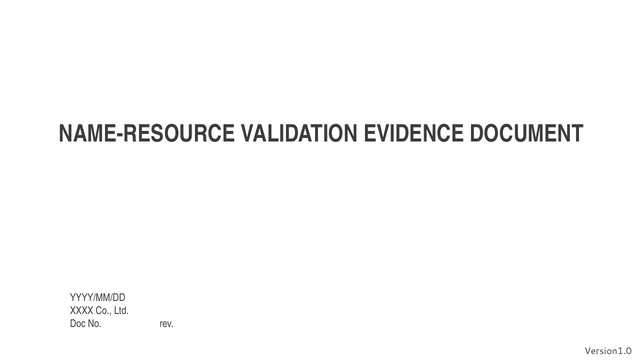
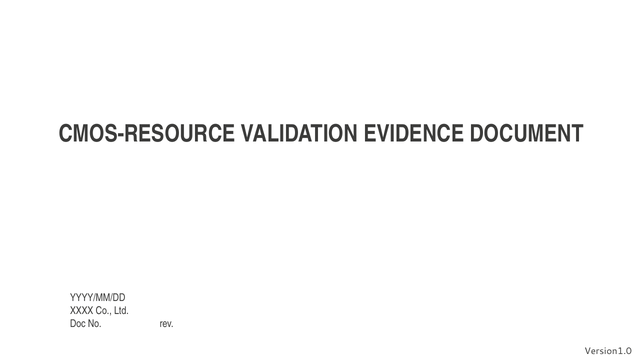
NAME-RESOURCE: NAME-RESOURCE -> CMOS-RESOURCE
